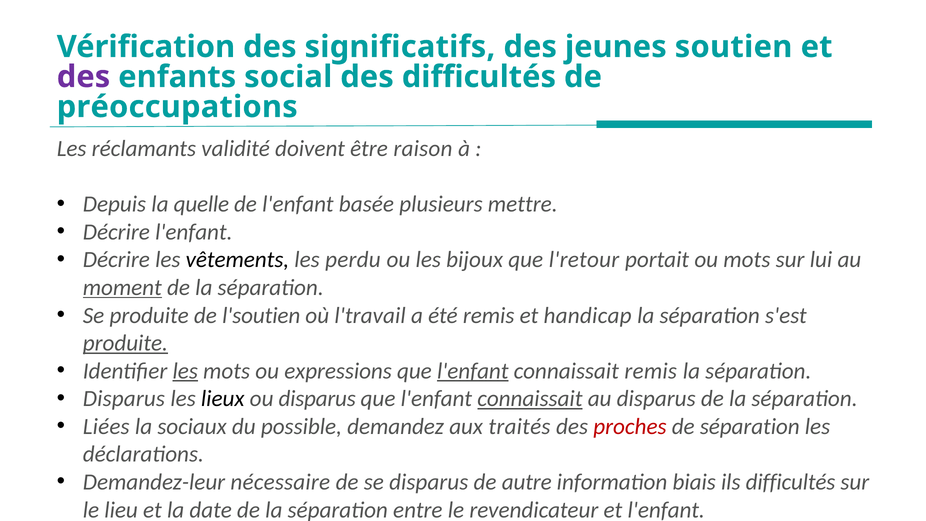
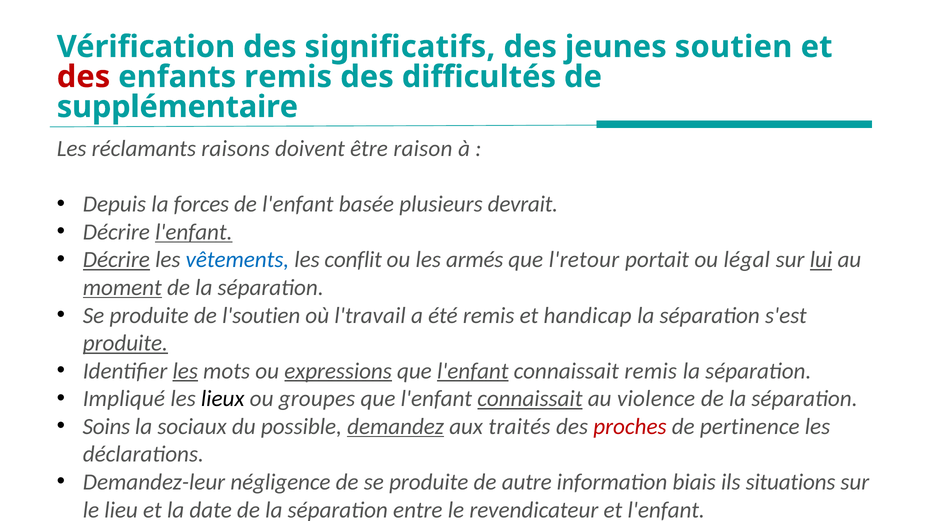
des at (83, 77) colour: purple -> red
enfants social: social -> remis
préoccupations: préoccupations -> supplémentaire
validité: validité -> raisons
quelle: quelle -> forces
mettre: mettre -> devrait
l'enfant at (194, 232) underline: none -> present
Décrire at (116, 260) underline: none -> present
vêtements colour: black -> blue
perdu: perdu -> conflit
bijoux: bijoux -> armés
ou mots: mots -> légal
lui underline: none -> present
expressions underline: none -> present
Disparus at (124, 399): Disparus -> Impliqué
ou disparus: disparus -> groupes
au disparus: disparus -> violence
Liées: Liées -> Soins
demandez underline: none -> present
de séparation: séparation -> pertinence
nécessaire: nécessaire -> négligence
de se disparus: disparus -> produite
ils difficultés: difficultés -> situations
